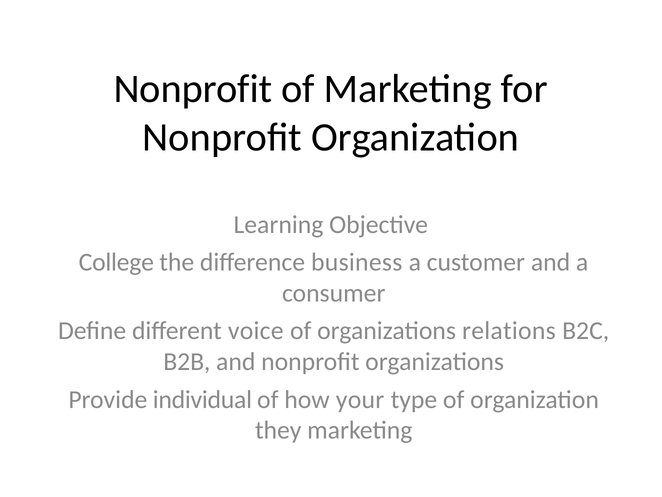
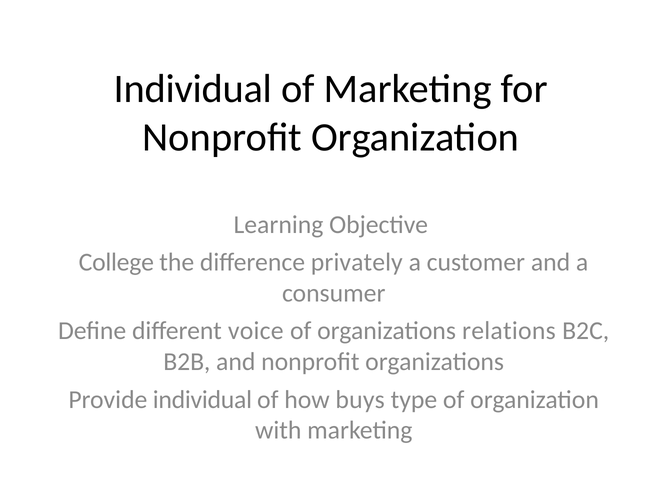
Nonprofit at (193, 89): Nonprofit -> Individual
business: business -> privately
your: your -> buys
they: they -> with
